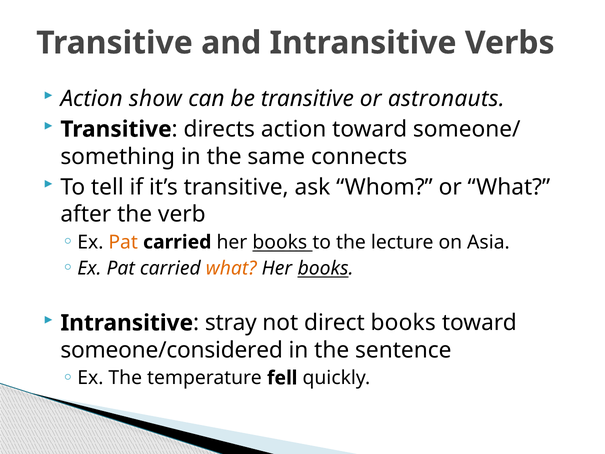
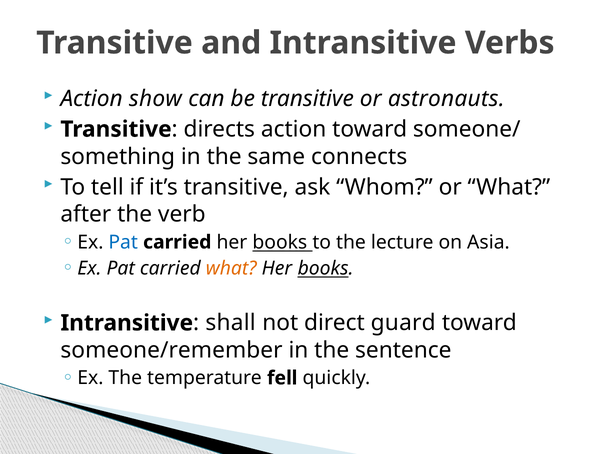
Pat at (123, 242) colour: orange -> blue
stray: stray -> shall
direct books: books -> guard
someone/considered: someone/considered -> someone/remember
